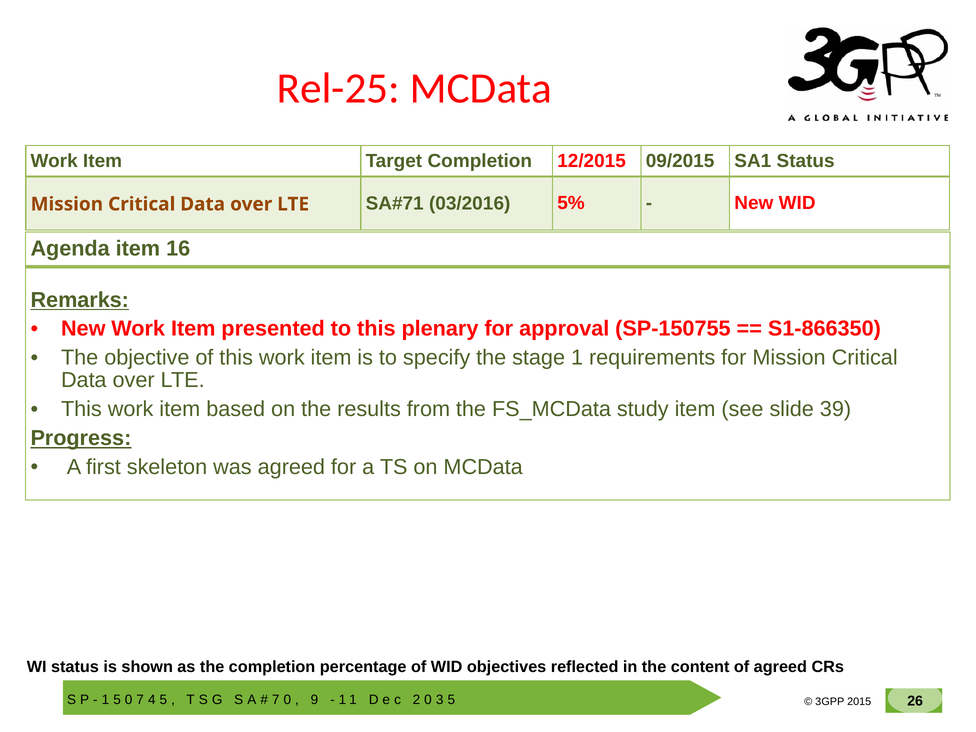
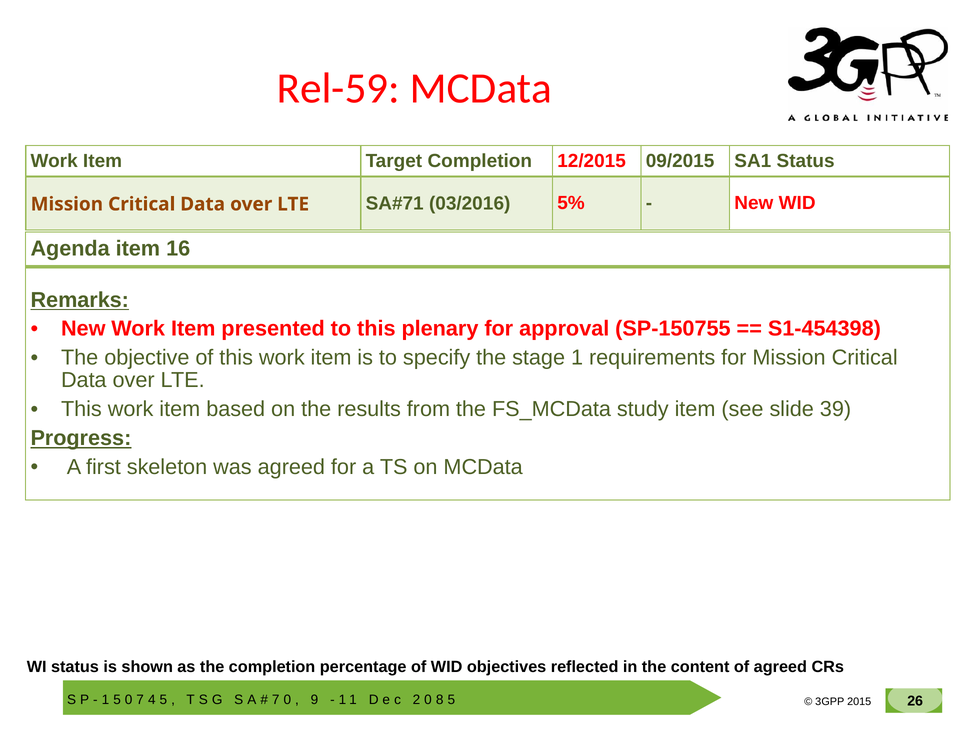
Rel-25: Rel-25 -> Rel-59
S1-866350: S1-866350 -> S1-454398
3: 3 -> 8
